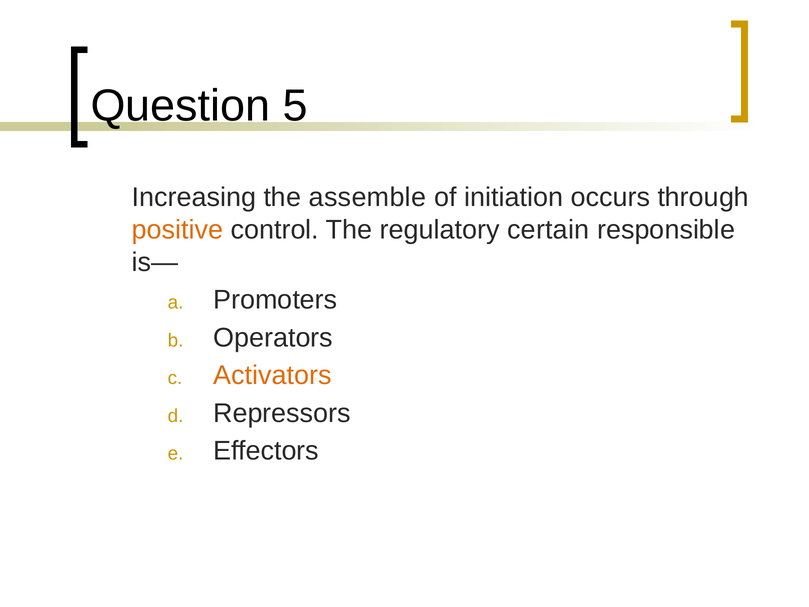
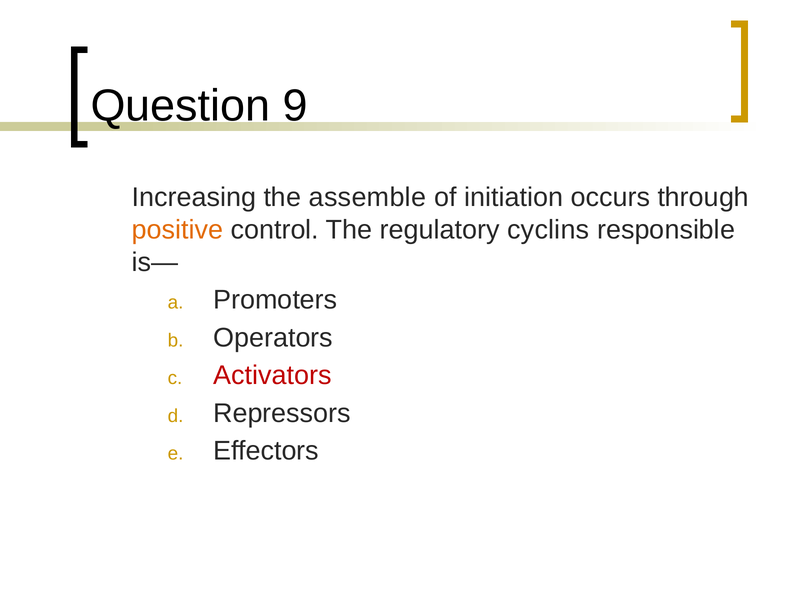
5: 5 -> 9
certain: certain -> cyclins
Activators colour: orange -> red
